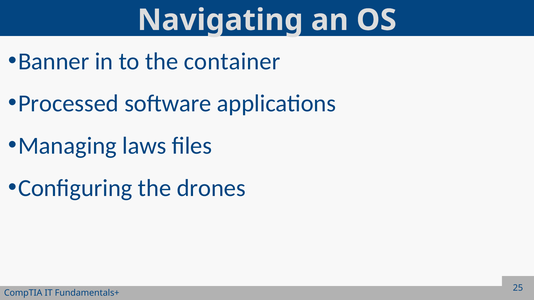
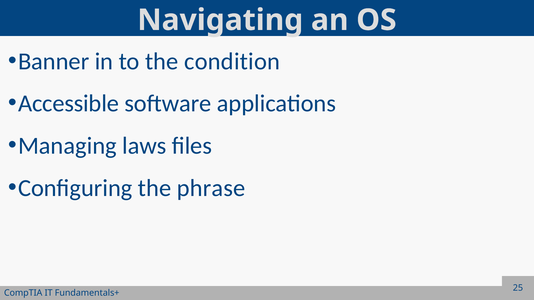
container: container -> condition
Processed: Processed -> Accessible
drones: drones -> phrase
